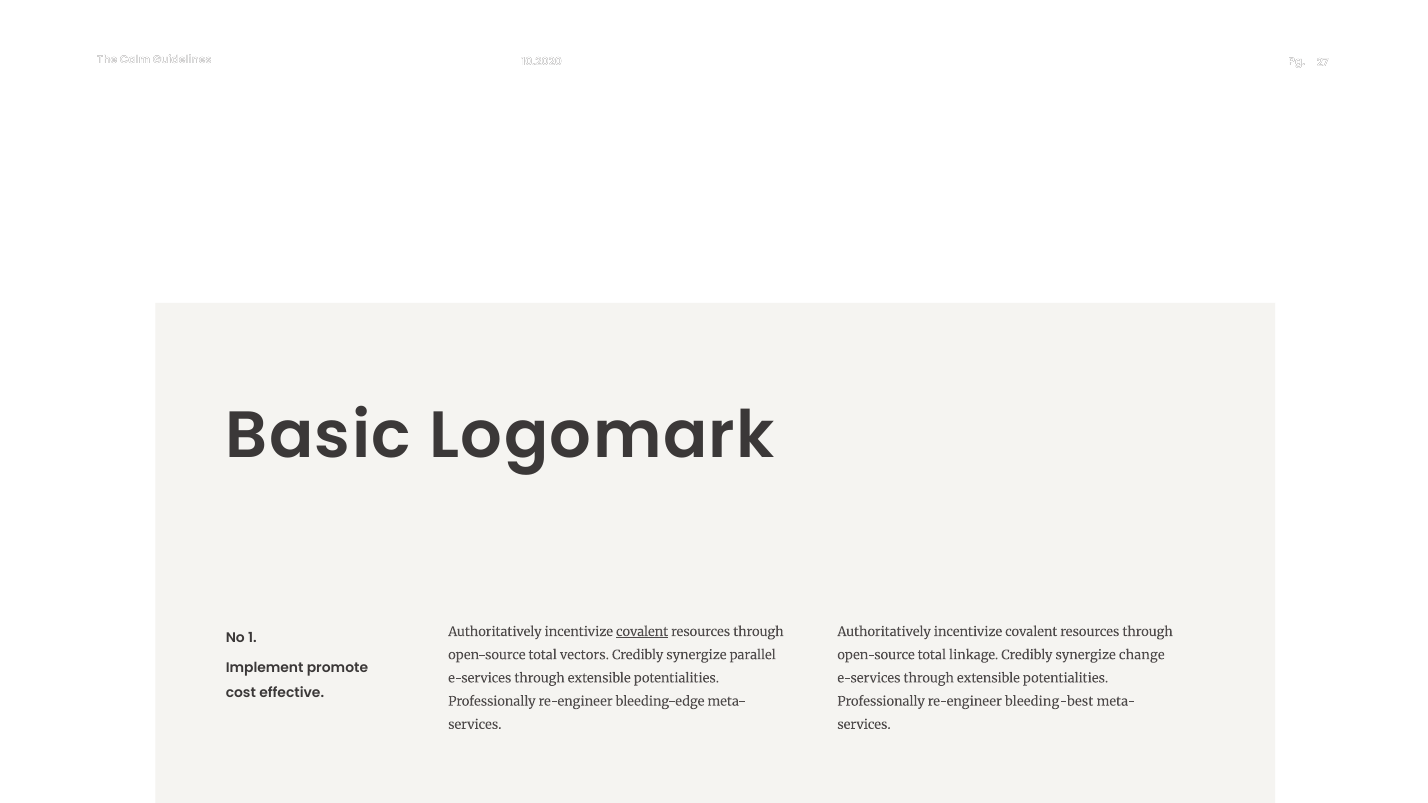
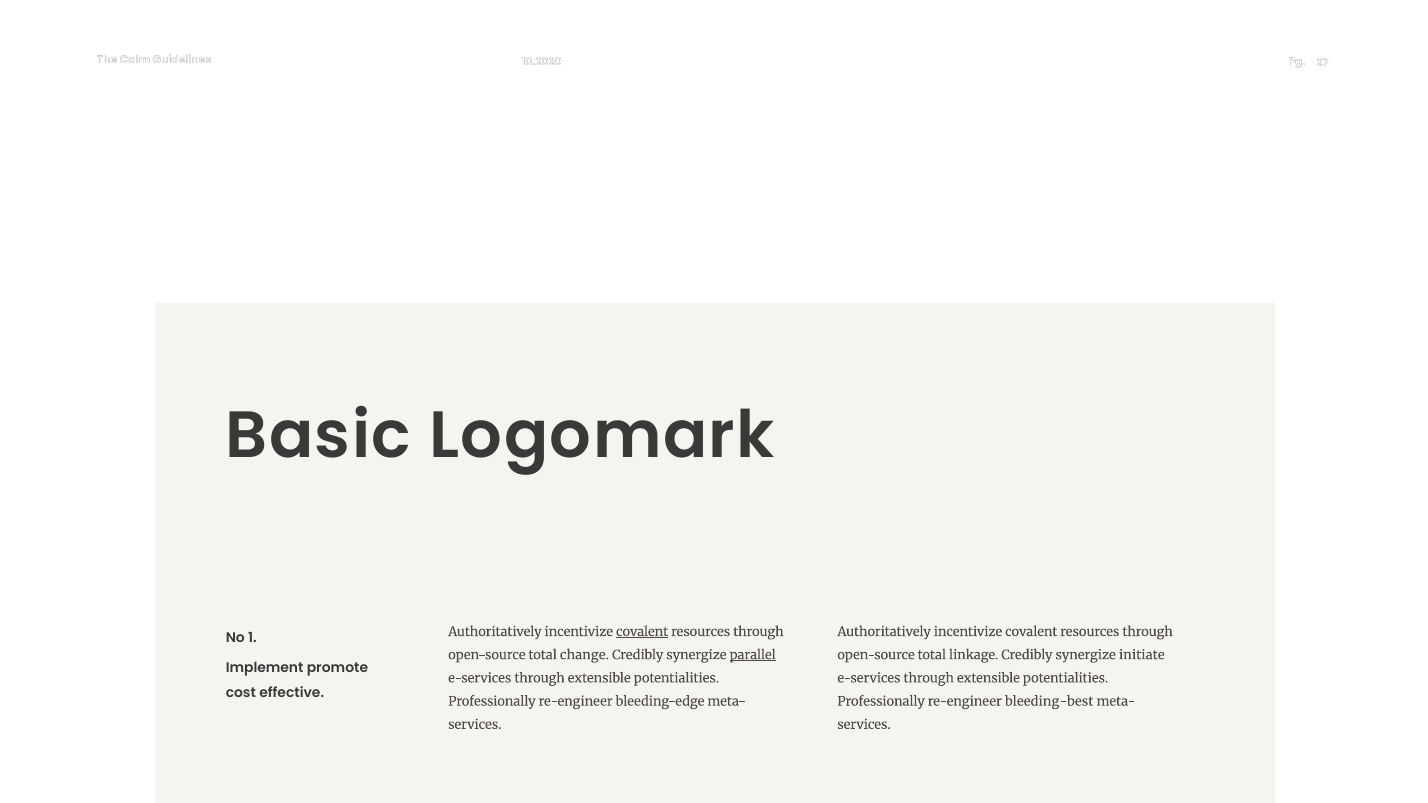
vectors: vectors -> change
parallel underline: none -> present
change: change -> initiate
